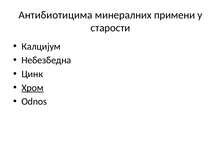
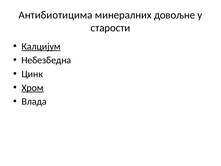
примени: примени -> довољне
Калцијум underline: none -> present
Odnos: Odnos -> Влада
